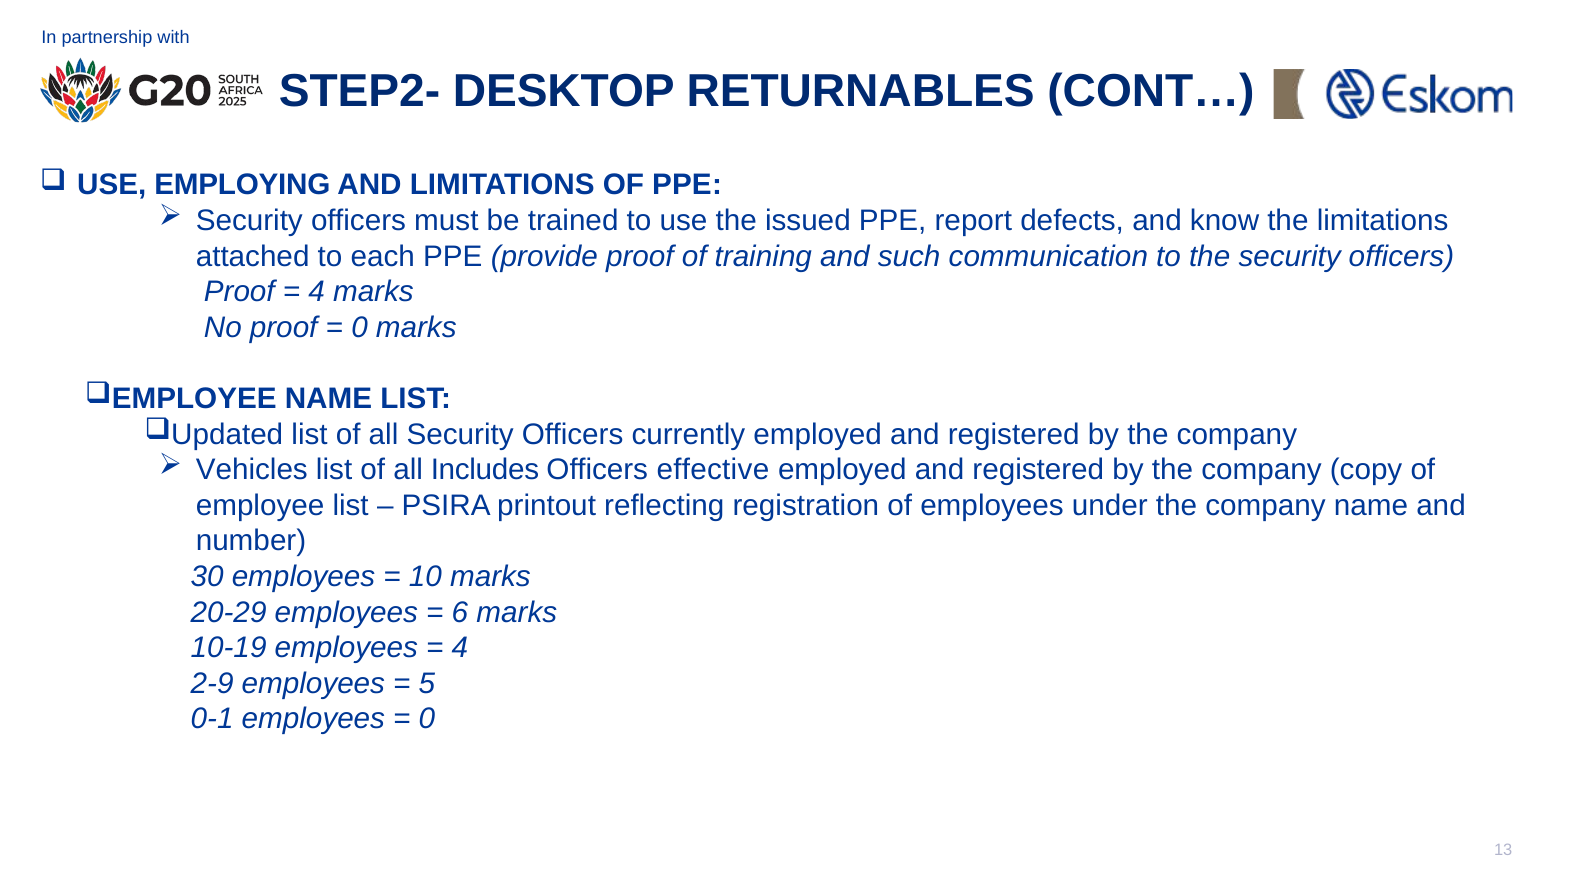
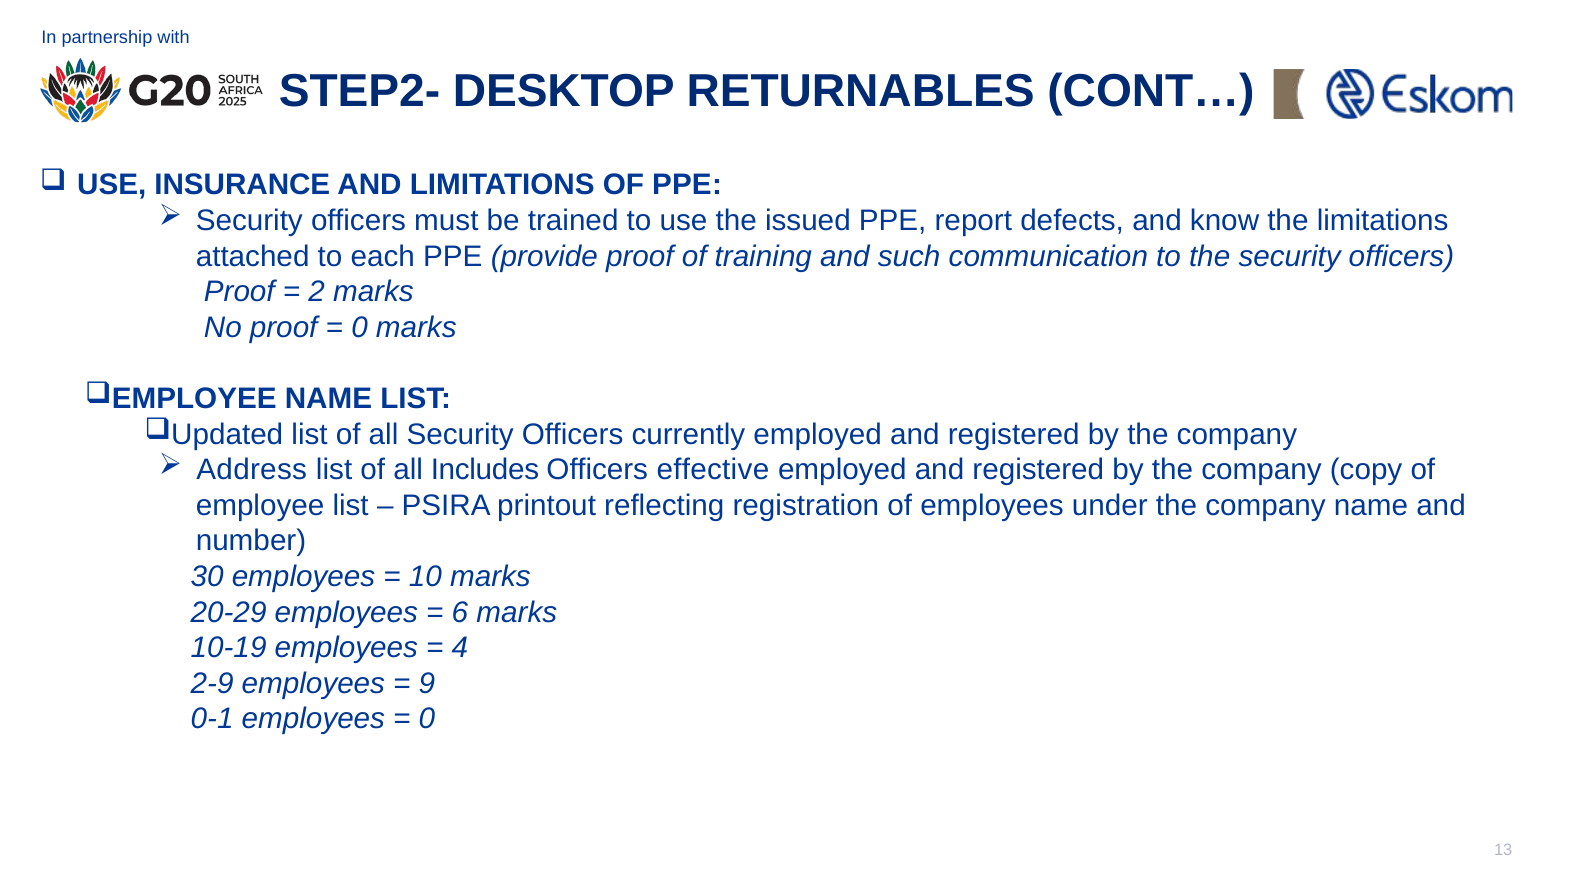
EMPLOYING: EMPLOYING -> INSURANCE
4 at (317, 292): 4 -> 2
Vehicles: Vehicles -> Address
5: 5 -> 9
